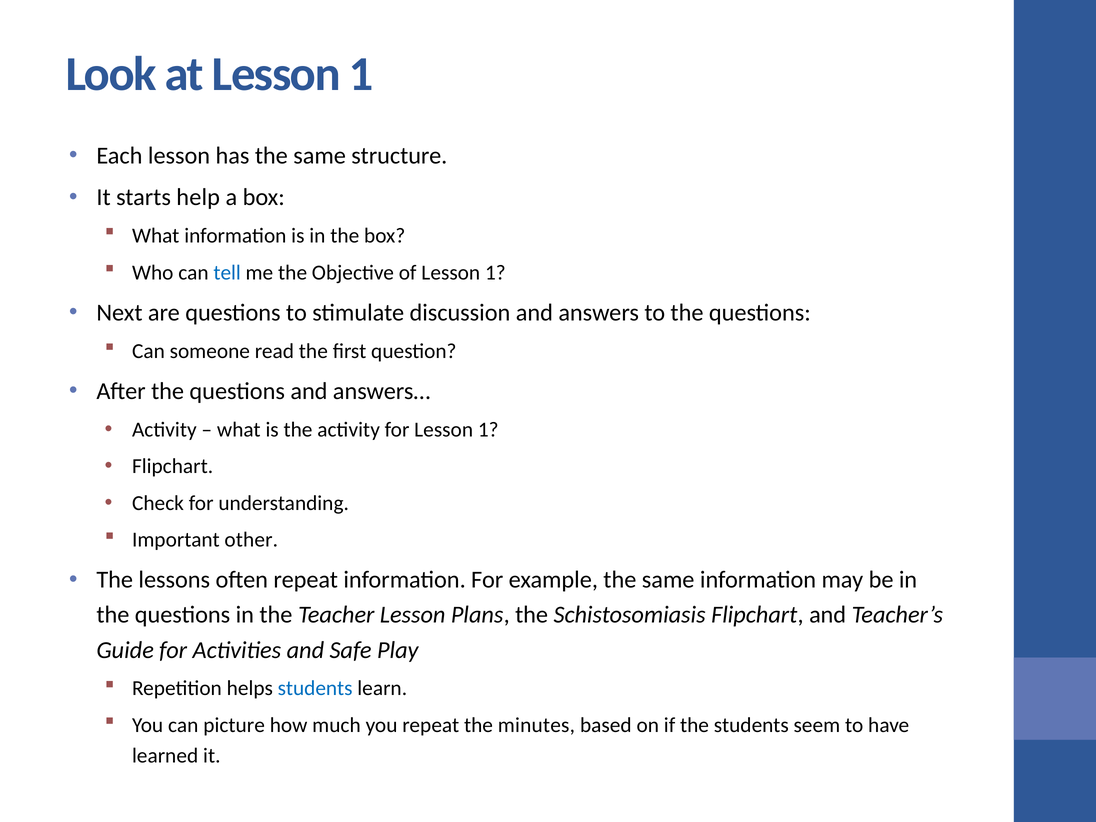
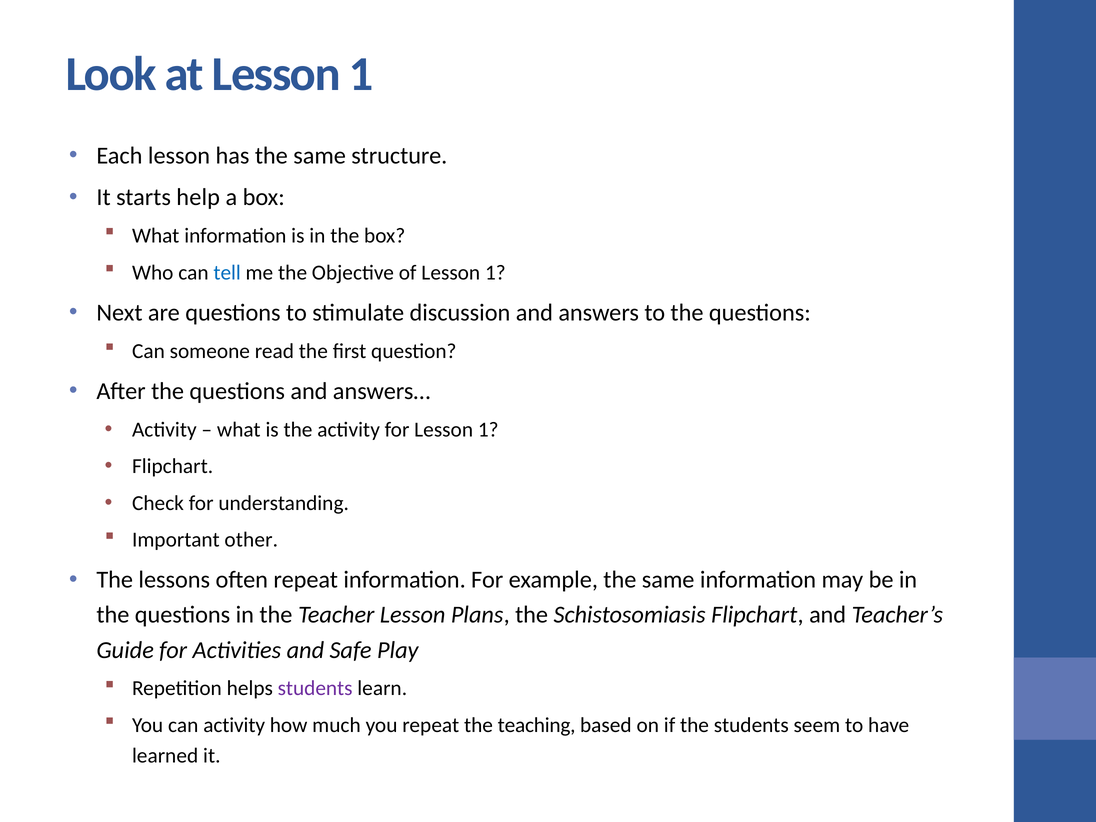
students at (315, 688) colour: blue -> purple
can picture: picture -> activity
minutes: minutes -> teaching
